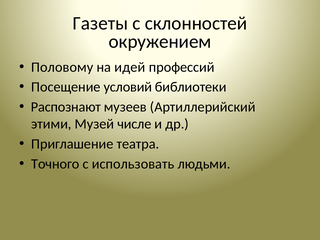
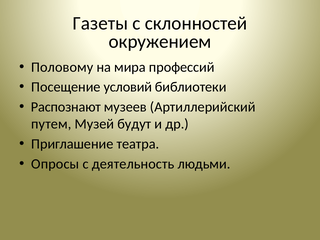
идей: идей -> мира
этими: этими -> путем
числе: числе -> будут
Точного: Точного -> Опросы
использовать: использовать -> деятельность
